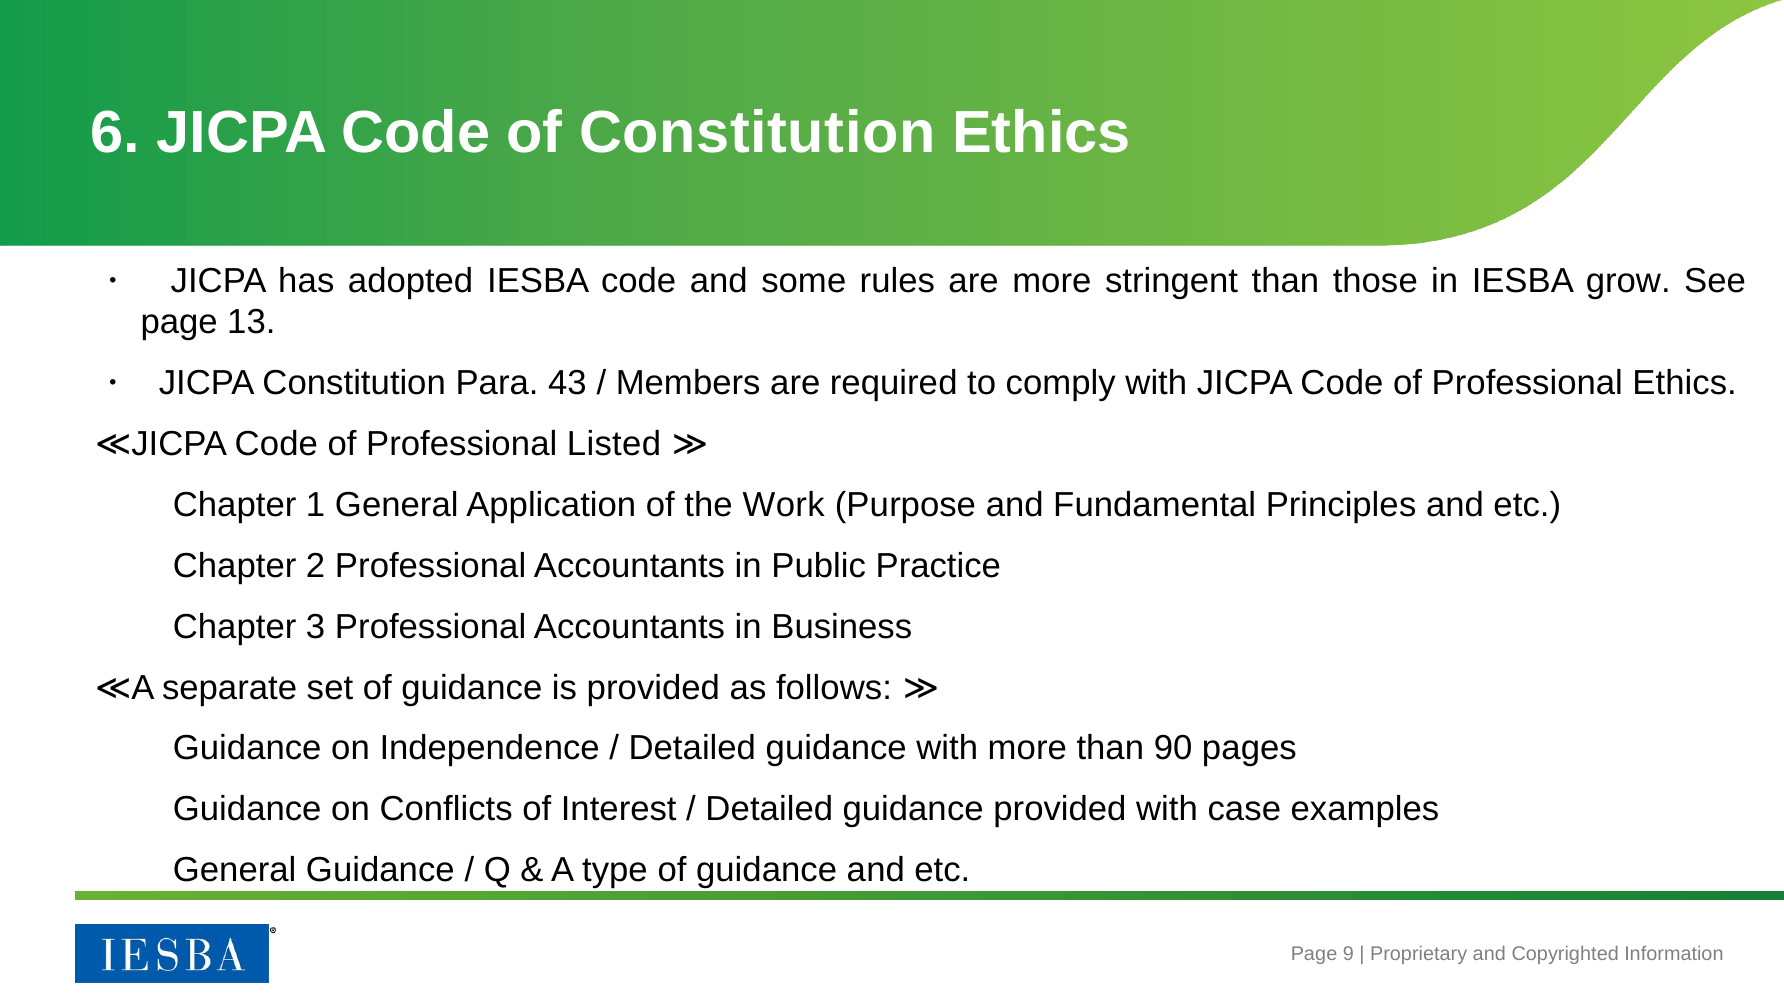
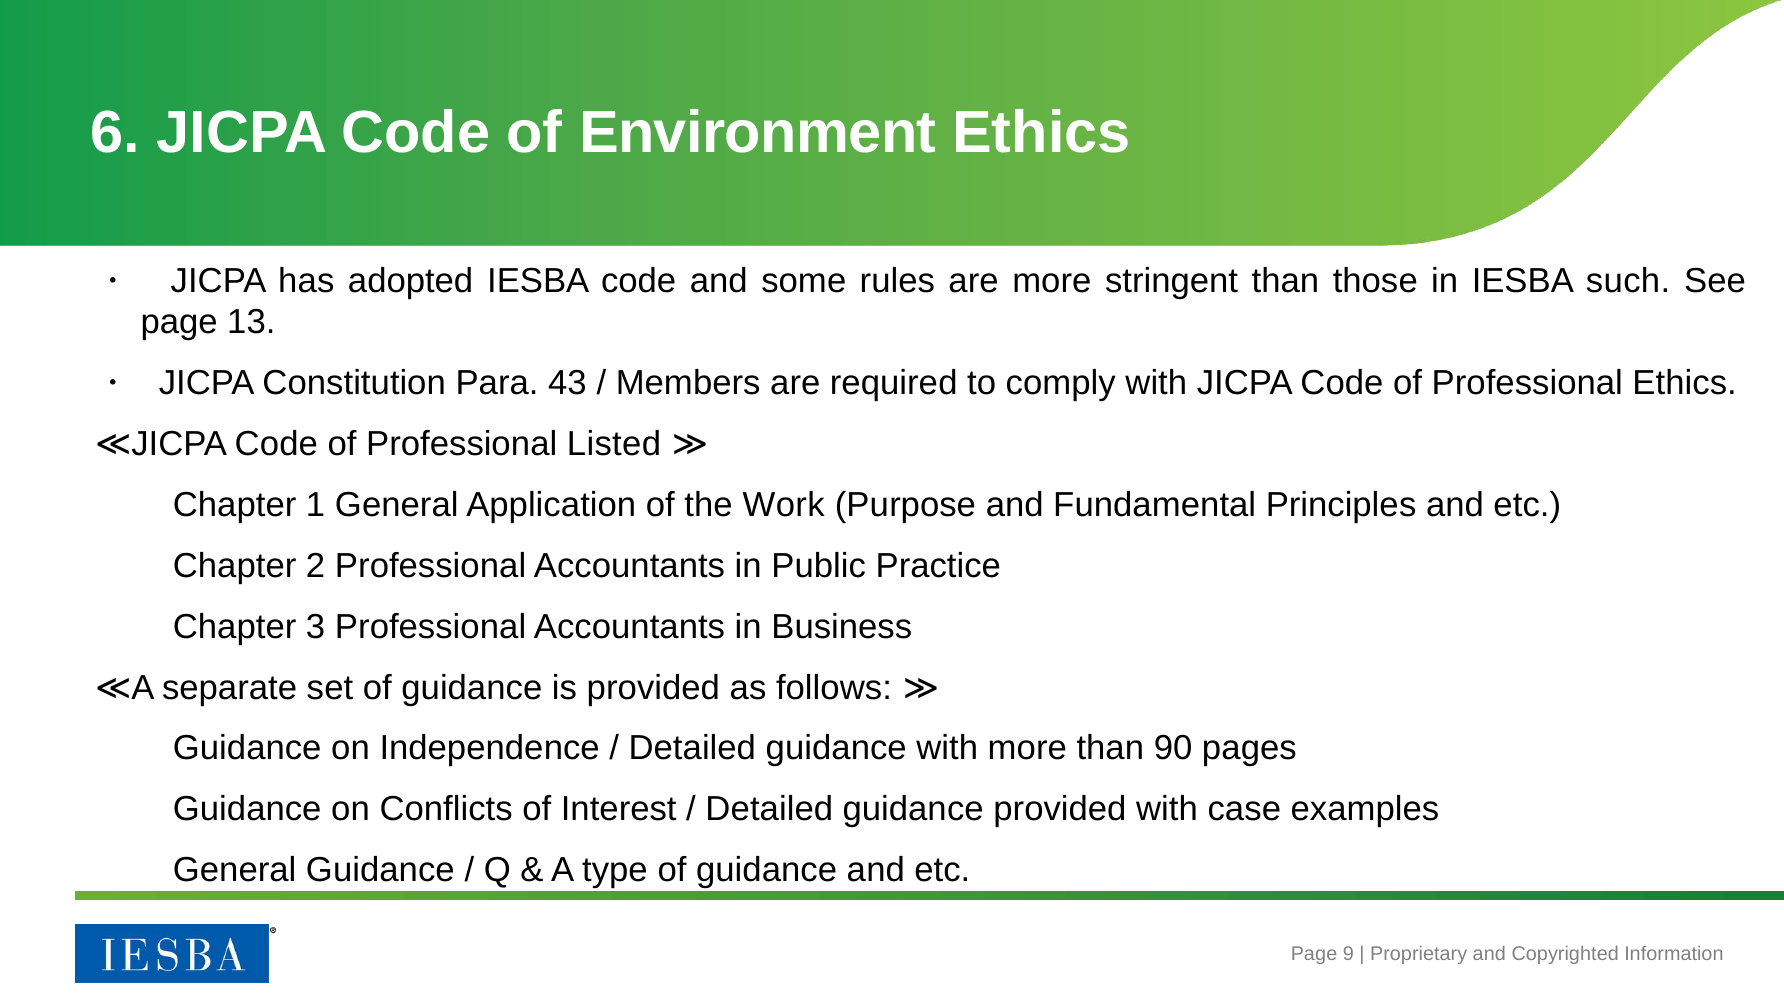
of Constitution: Constitution -> Environment
grow: grow -> such
